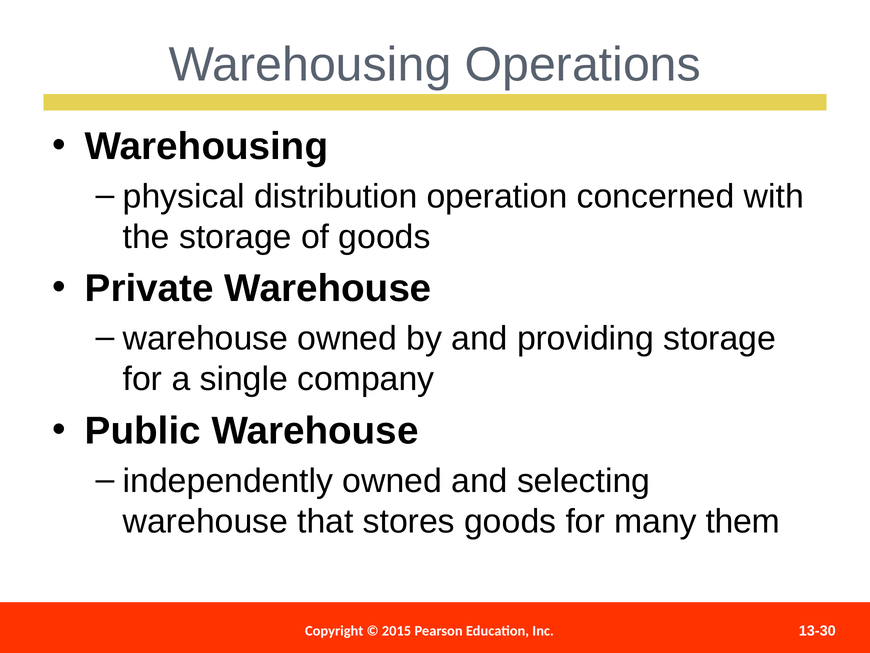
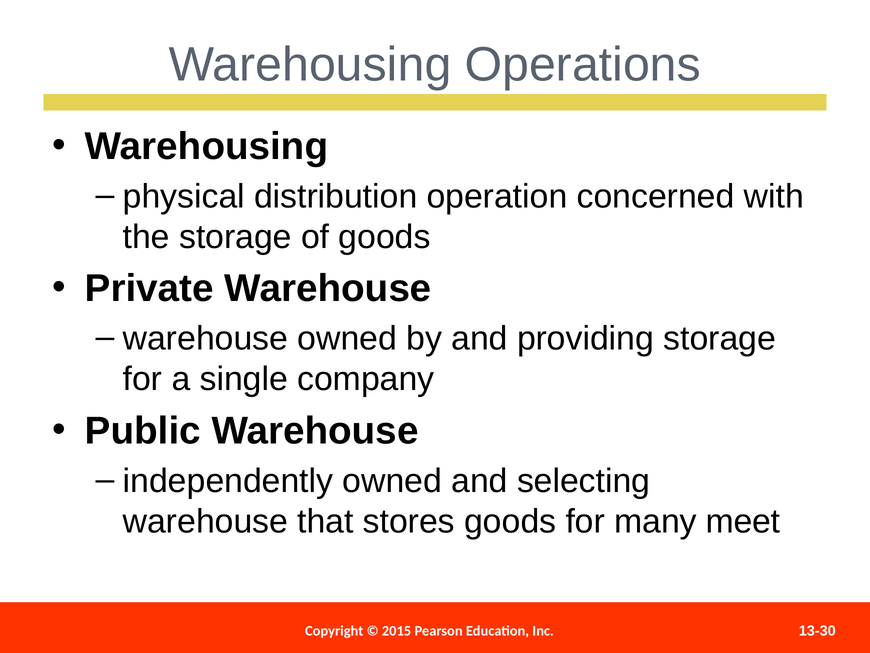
them: them -> meet
